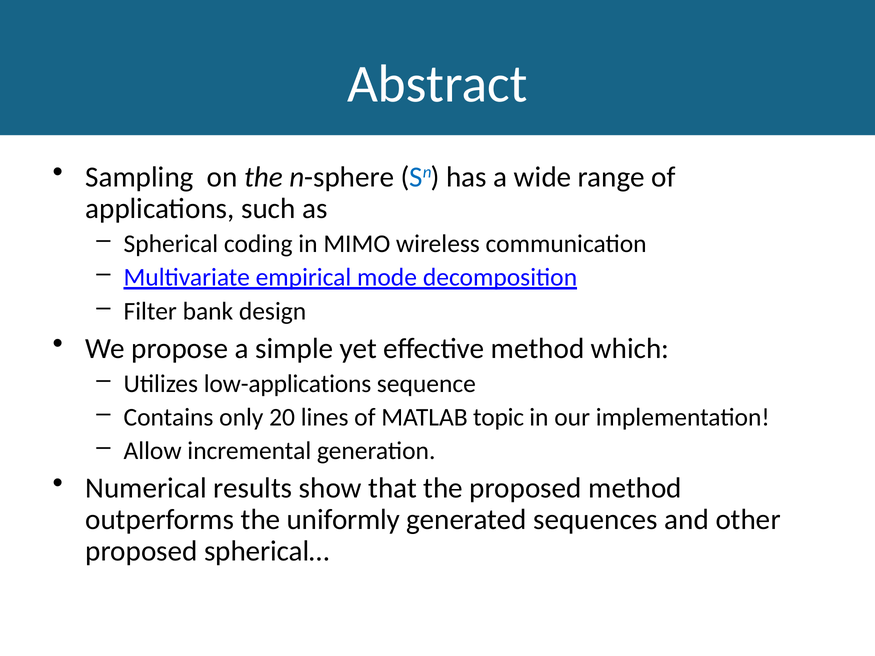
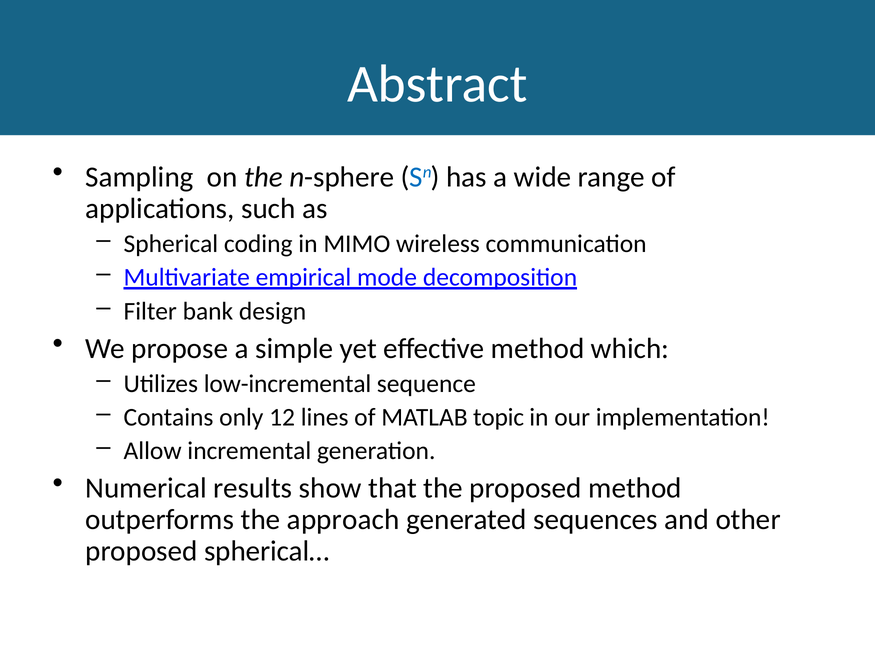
low-applications: low-applications -> low-incremental
20: 20 -> 12
uniformly: uniformly -> approach
